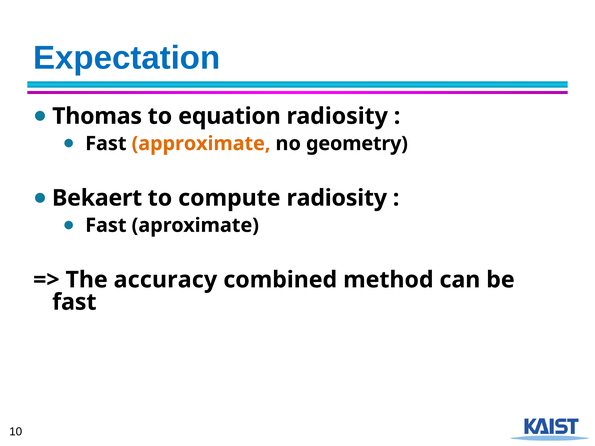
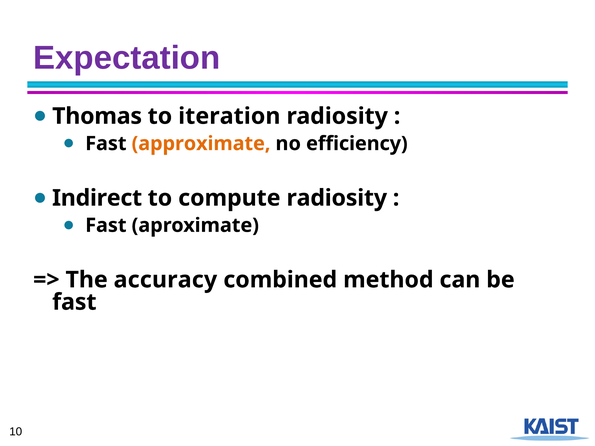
Expectation colour: blue -> purple
equation: equation -> iteration
geometry: geometry -> efficiency
Bekaert: Bekaert -> Indirect
